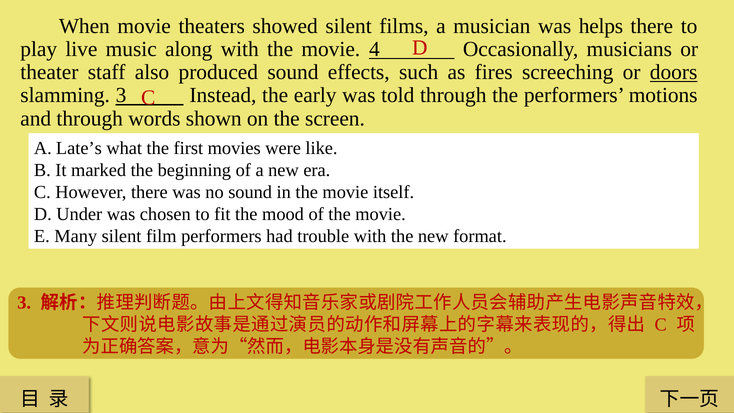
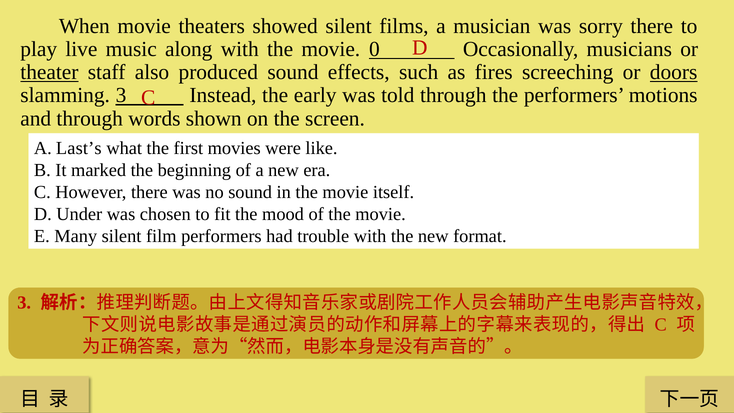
helps: helps -> sorry
4: 4 -> 0
theater underline: none -> present
Late’s: Late’s -> Last’s
